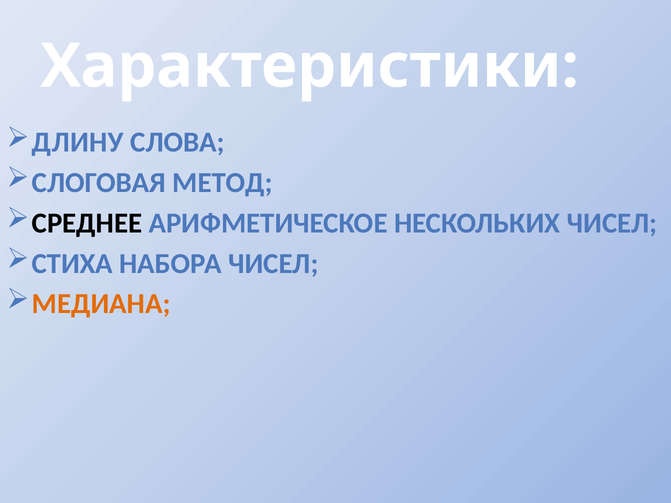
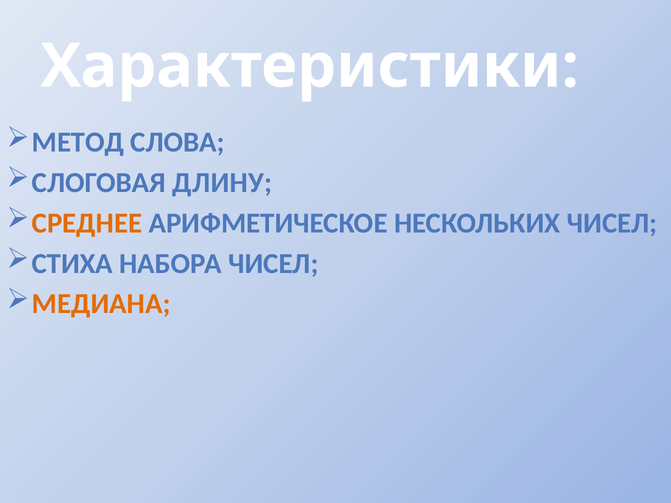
ДЛИНУ: ДЛИНУ -> МЕТОД
МЕТОД: МЕТОД -> ДЛИНУ
СРЕДНЕЕ colour: black -> orange
